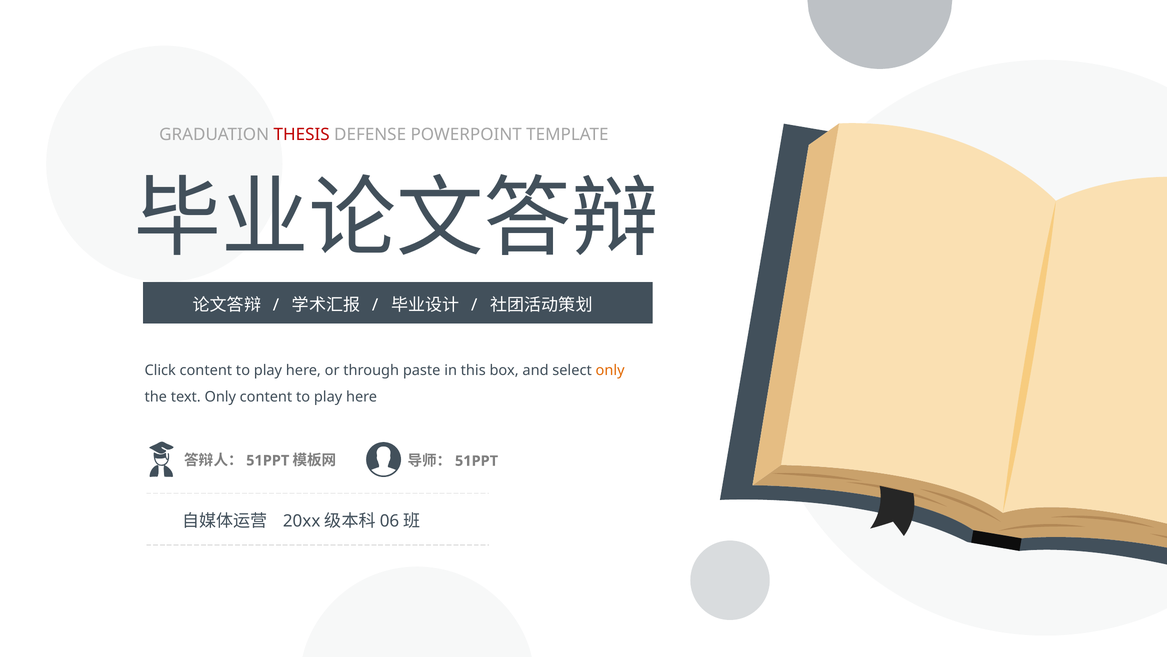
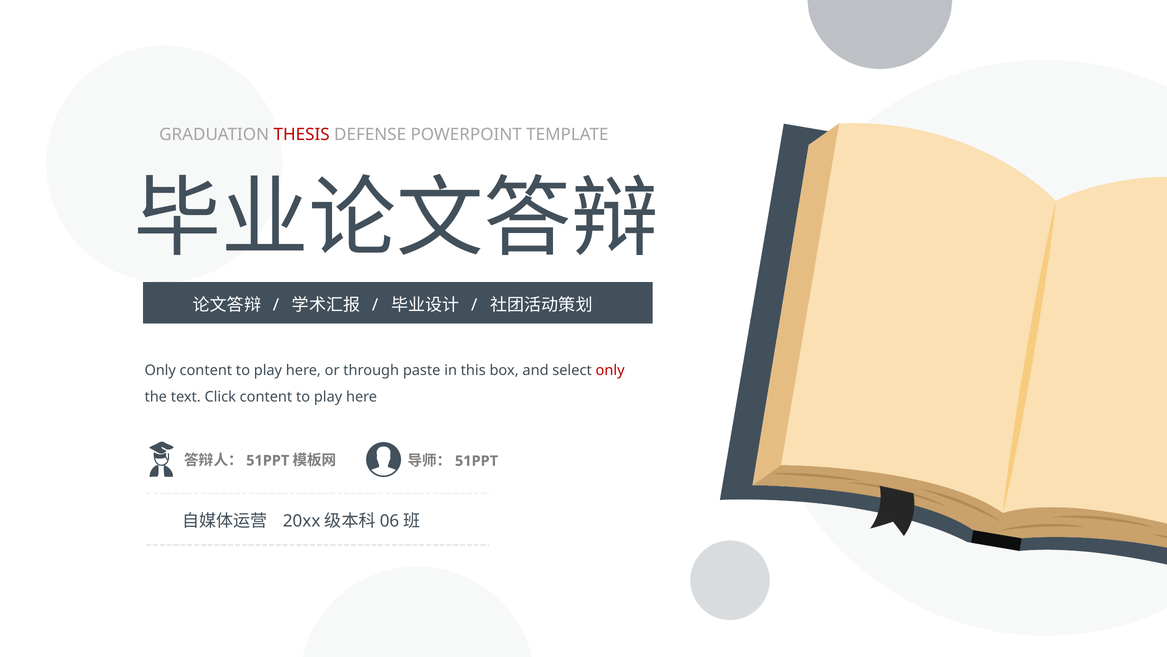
Click at (160, 370): Click -> Only
only at (610, 370) colour: orange -> red
text Only: Only -> Click
